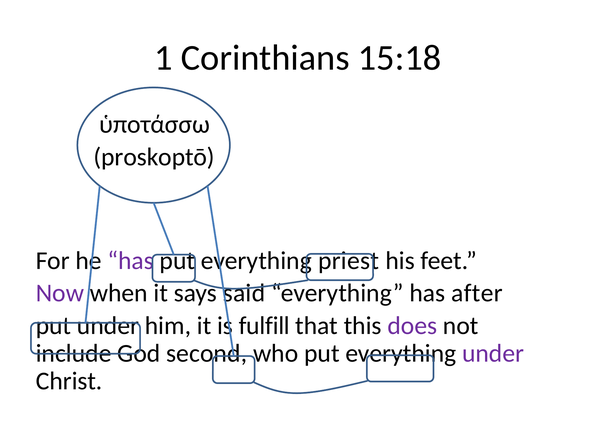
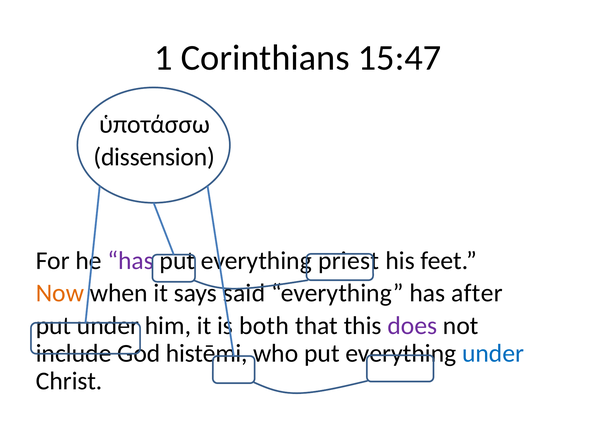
15:18: 15:18 -> 15:47
proskoptō: proskoptō -> dissension
Now colour: purple -> orange
fulfill: fulfill -> both
second: second -> histēmi
under at (493, 353) colour: purple -> blue
